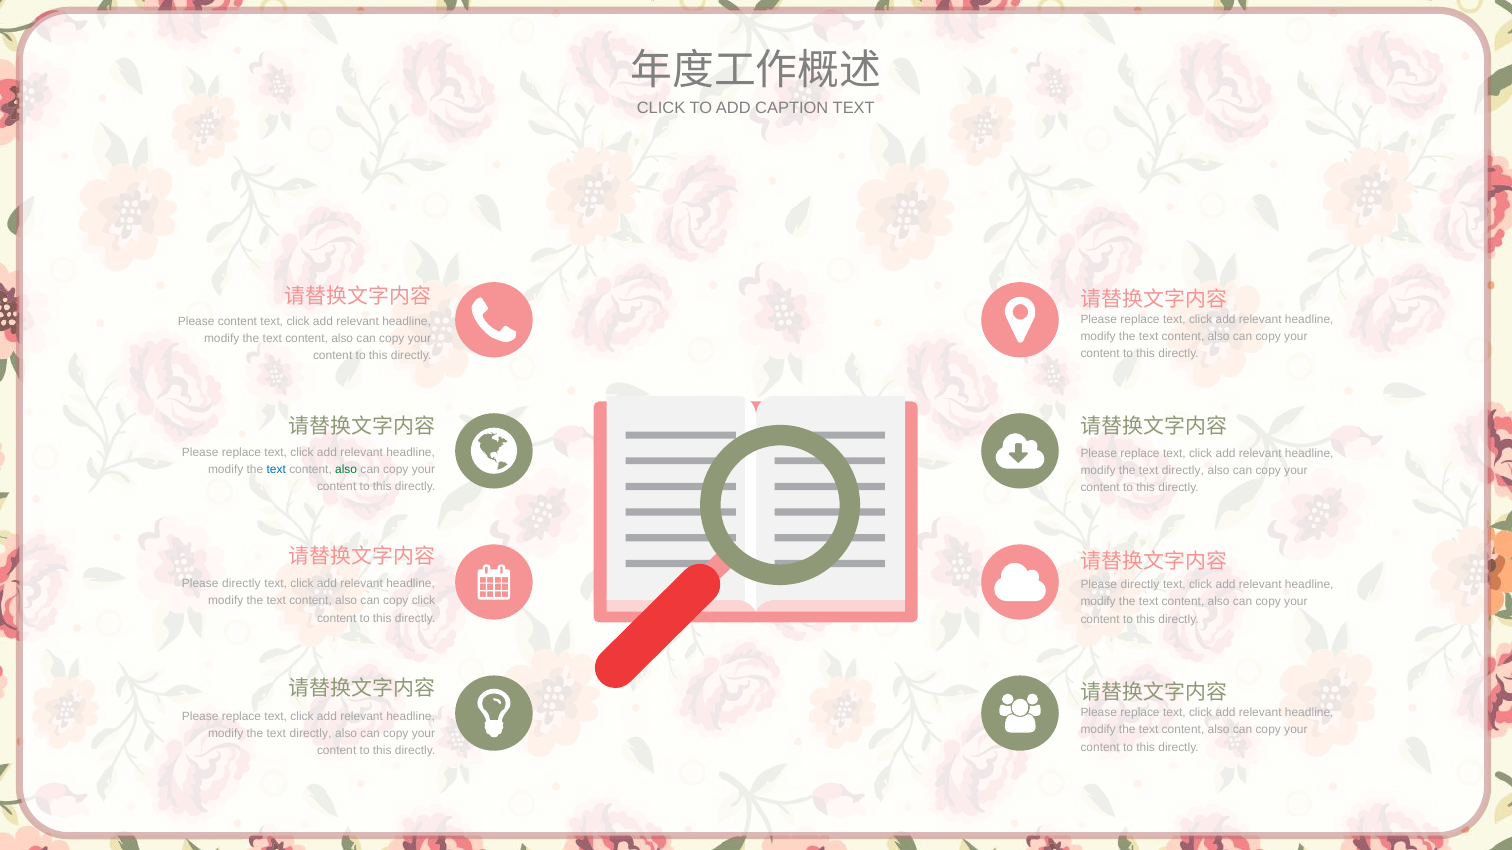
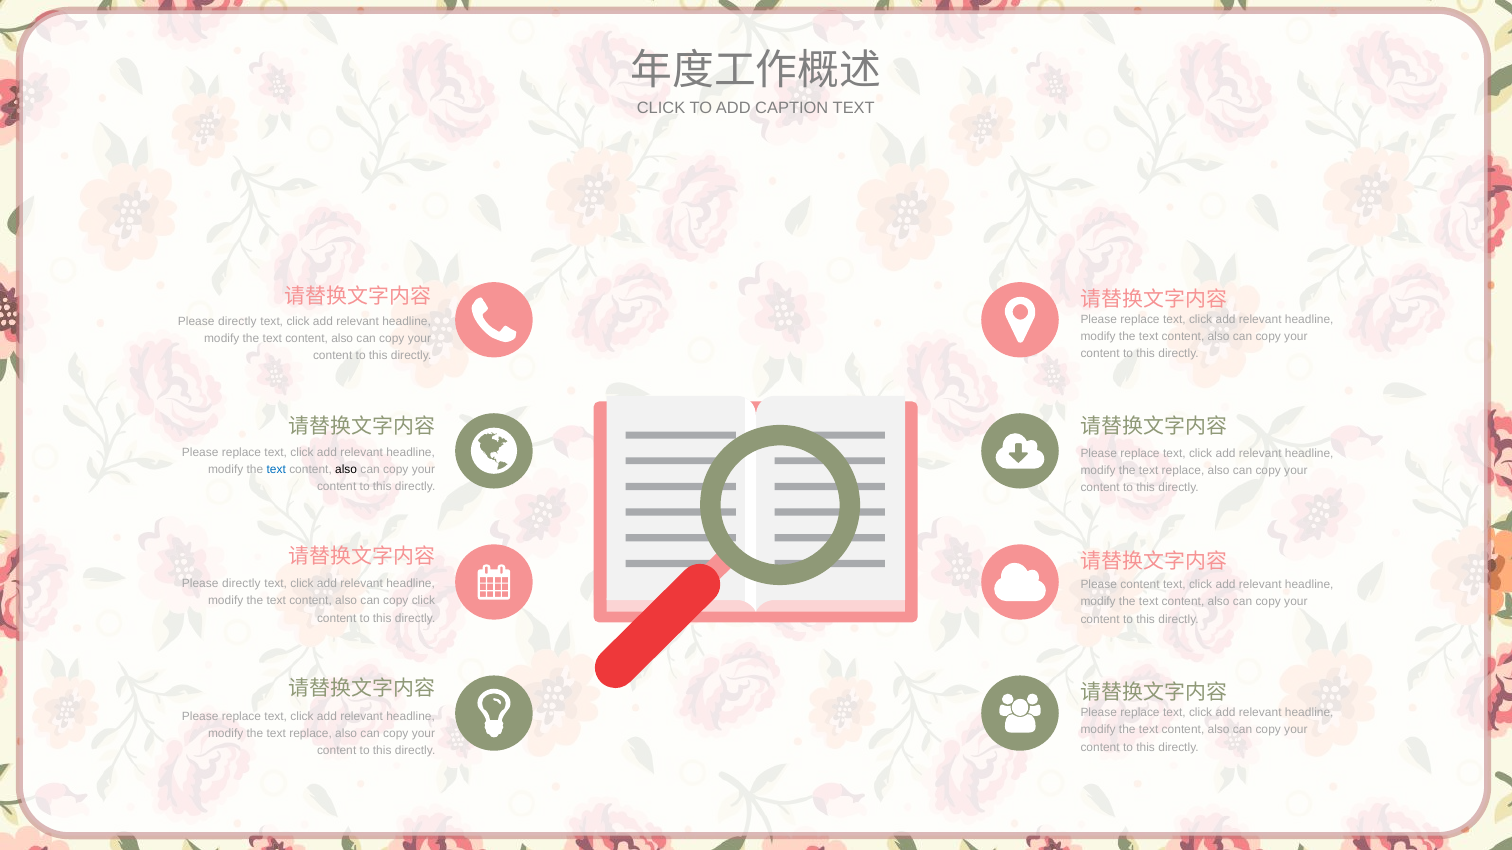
content at (237, 322): content -> directly
also at (346, 470) colour: green -> black
directly at (1183, 471): directly -> replace
directly at (1140, 585): directly -> content
directly at (311, 734): directly -> replace
